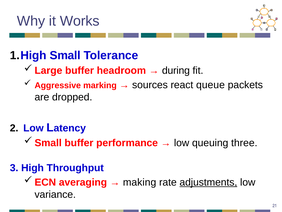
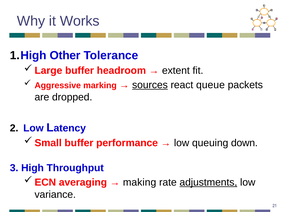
Small: Small -> Other
during: during -> extent
sources underline: none -> present
three: three -> down
